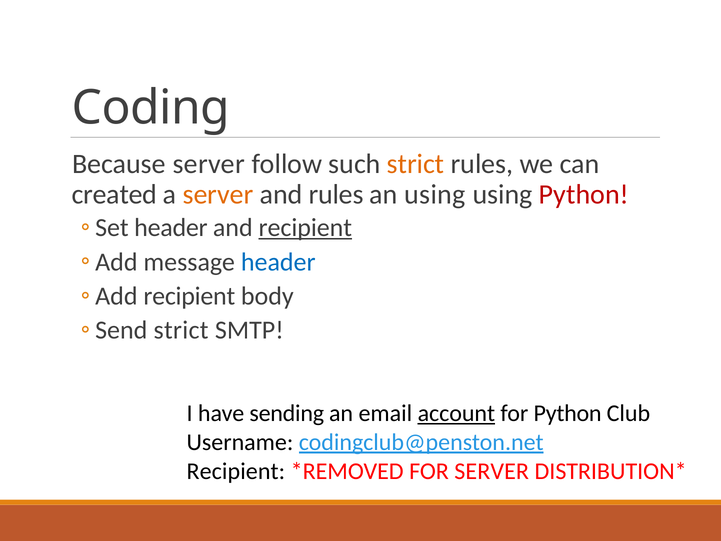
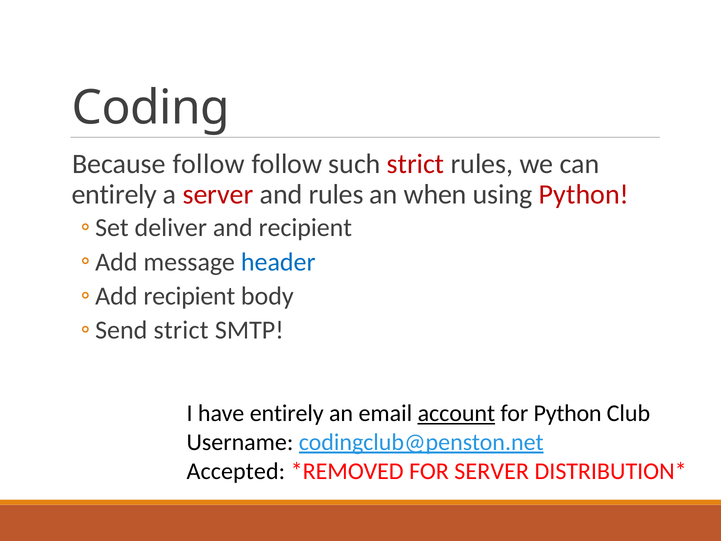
Because server: server -> follow
strict at (416, 164) colour: orange -> red
created at (114, 194): created -> entirely
server at (218, 194) colour: orange -> red
an using: using -> when
header at (171, 228): header -> deliver
recipient at (305, 228) underline: present -> none
have sending: sending -> entirely
Recipient at (236, 471): Recipient -> Accepted
